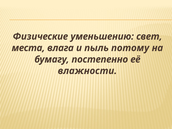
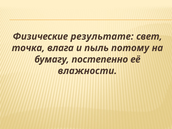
уменьшению: уменьшению -> результате
места: места -> точка
